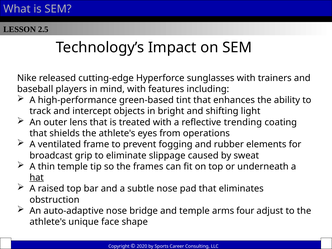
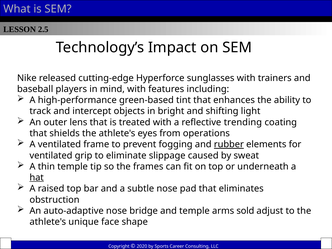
rubber underline: none -> present
broadcast at (51, 155): broadcast -> ventilated
four: four -> sold
